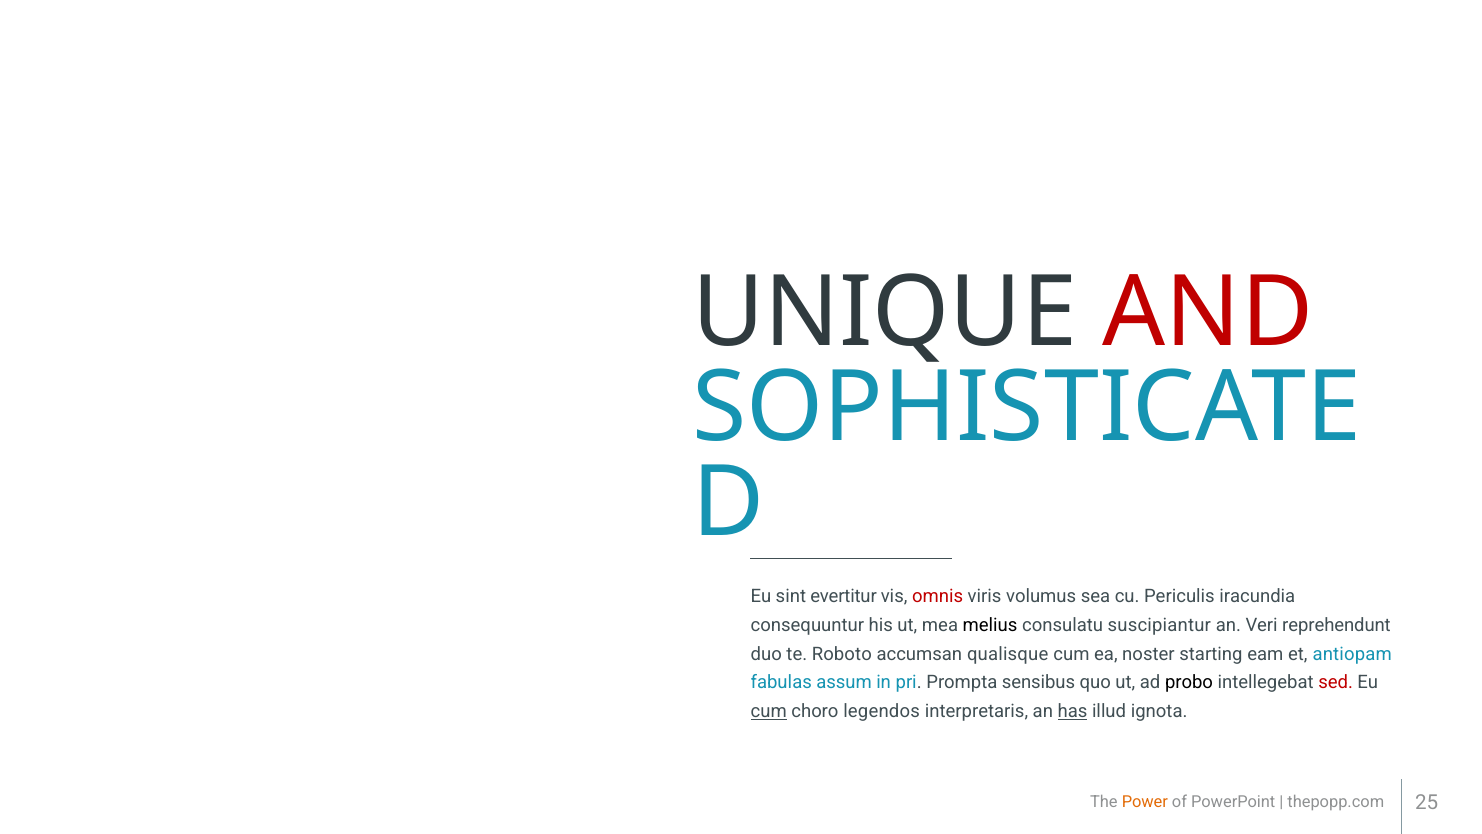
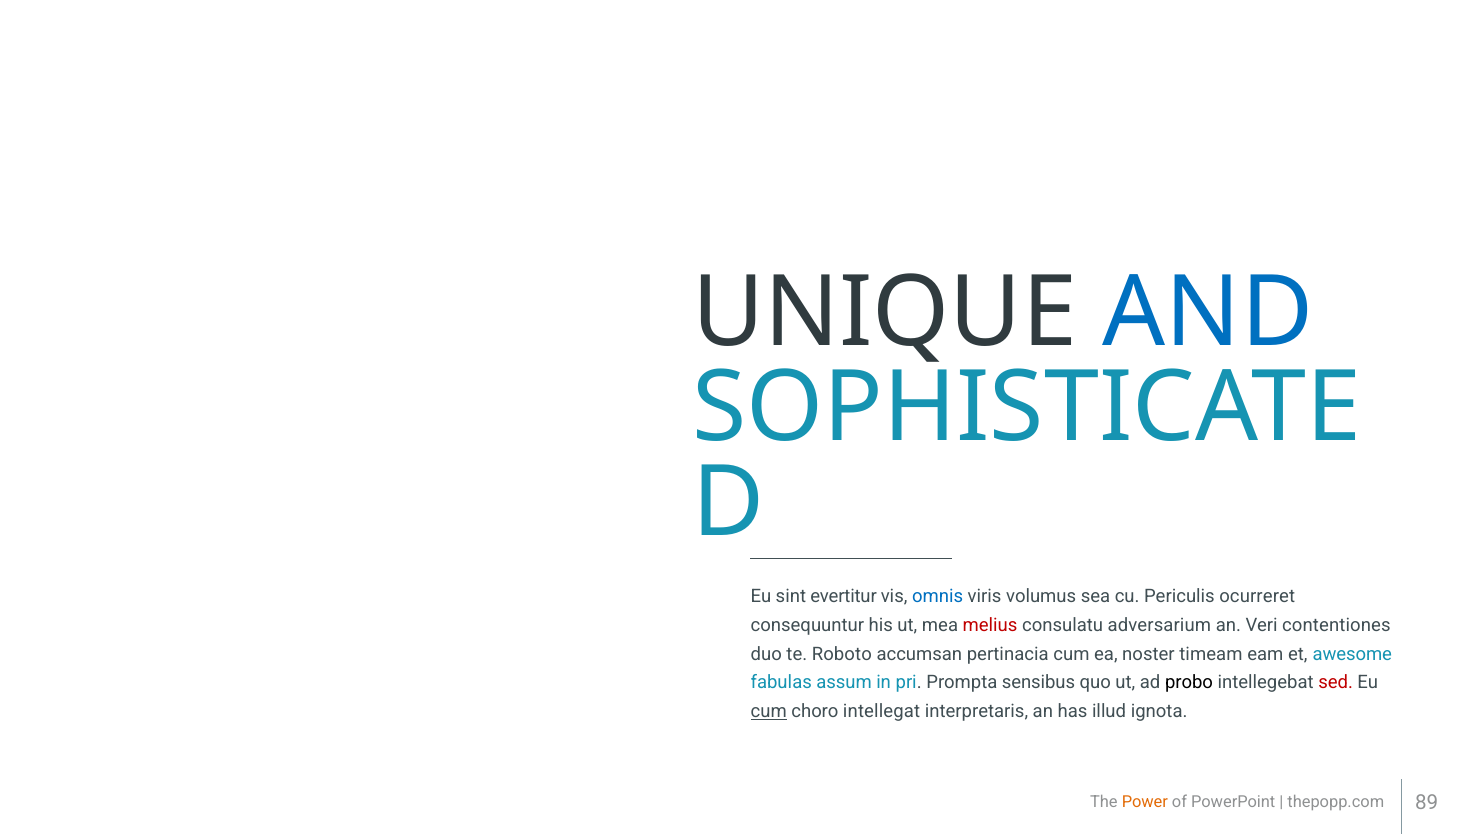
AND colour: red -> blue
omnis colour: red -> blue
iracundia: iracundia -> ocurreret
melius colour: black -> red
suscipiantur: suscipiantur -> adversarium
reprehendunt: reprehendunt -> contentiones
qualisque: qualisque -> pertinacia
starting: starting -> timeam
antiopam: antiopam -> awesome
legendos: legendos -> intellegat
has underline: present -> none
25: 25 -> 89
